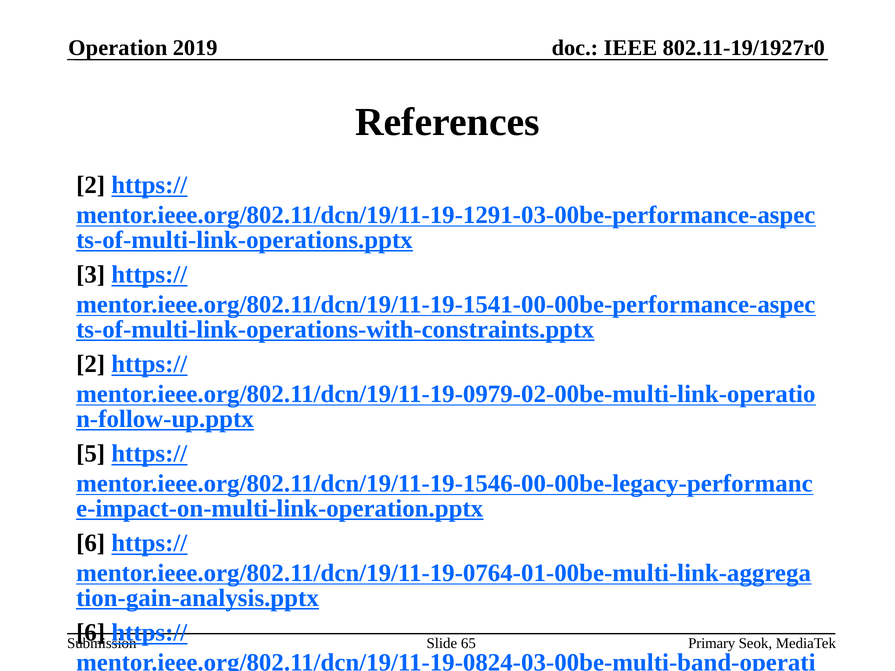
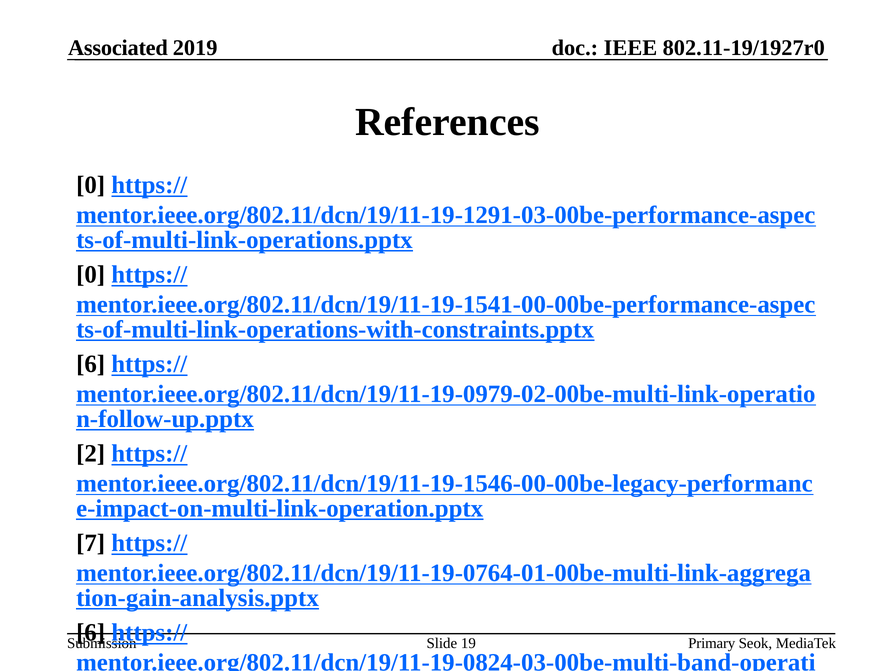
Operation: Operation -> Associated
2 at (91, 185): 2 -> 0
3 at (91, 275): 3 -> 0
2 at (91, 364): 2 -> 6
5: 5 -> 2
6 at (91, 543): 6 -> 7
65: 65 -> 19
